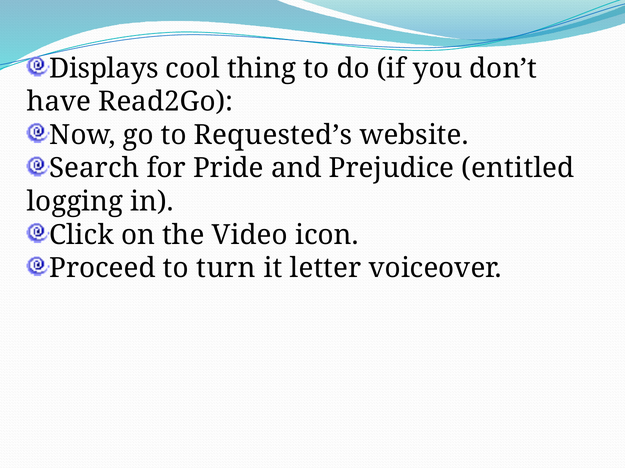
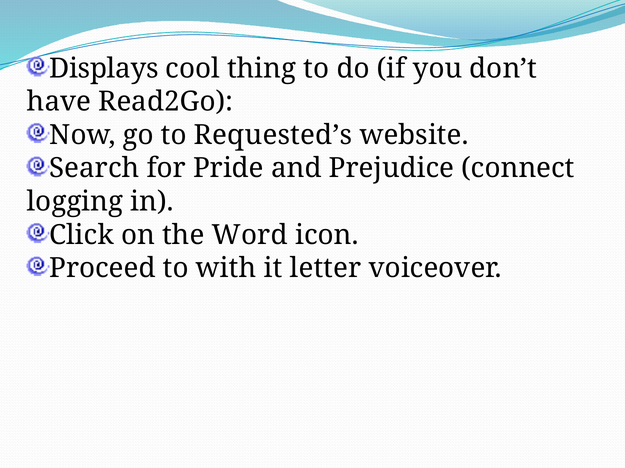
entitled: entitled -> connect
Video: Video -> Word
turn: turn -> with
